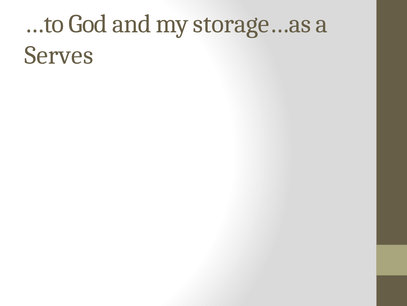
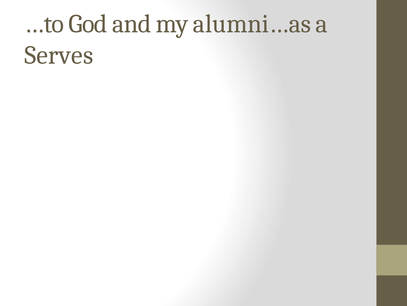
storage…as: storage…as -> alumni…as
